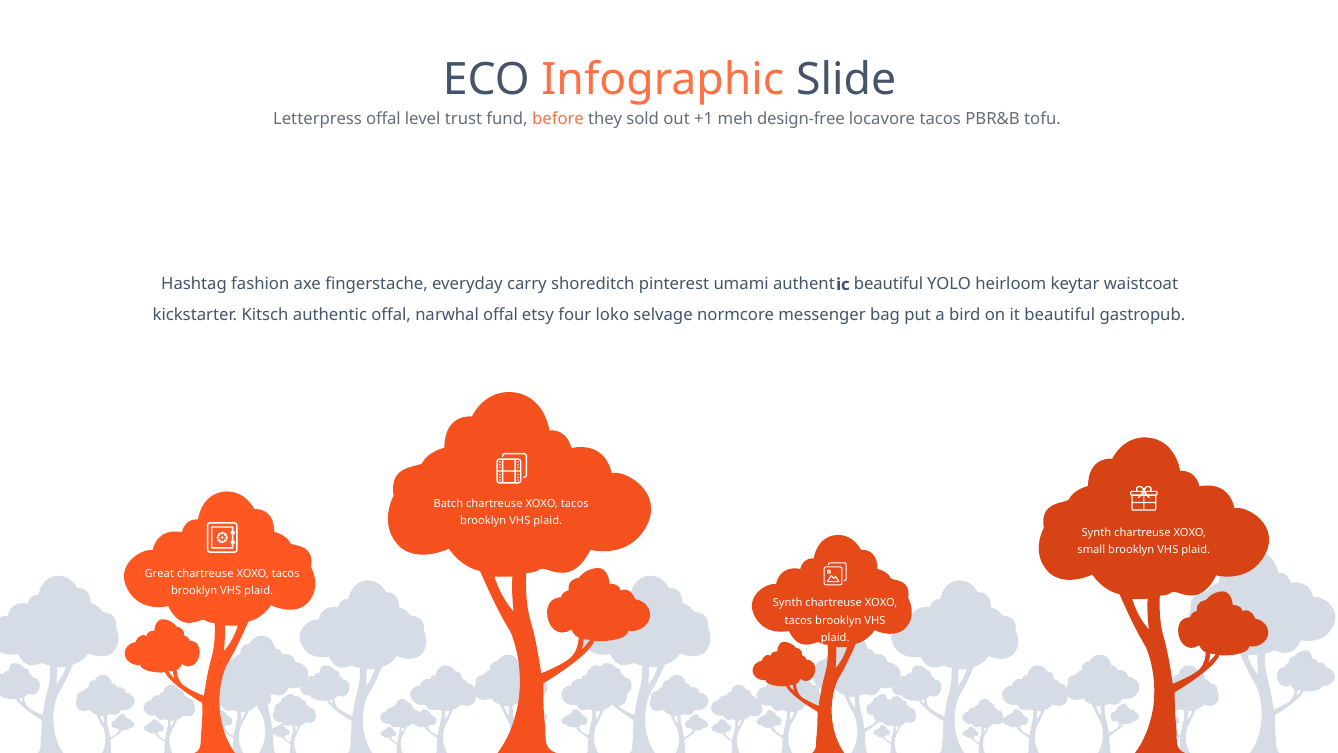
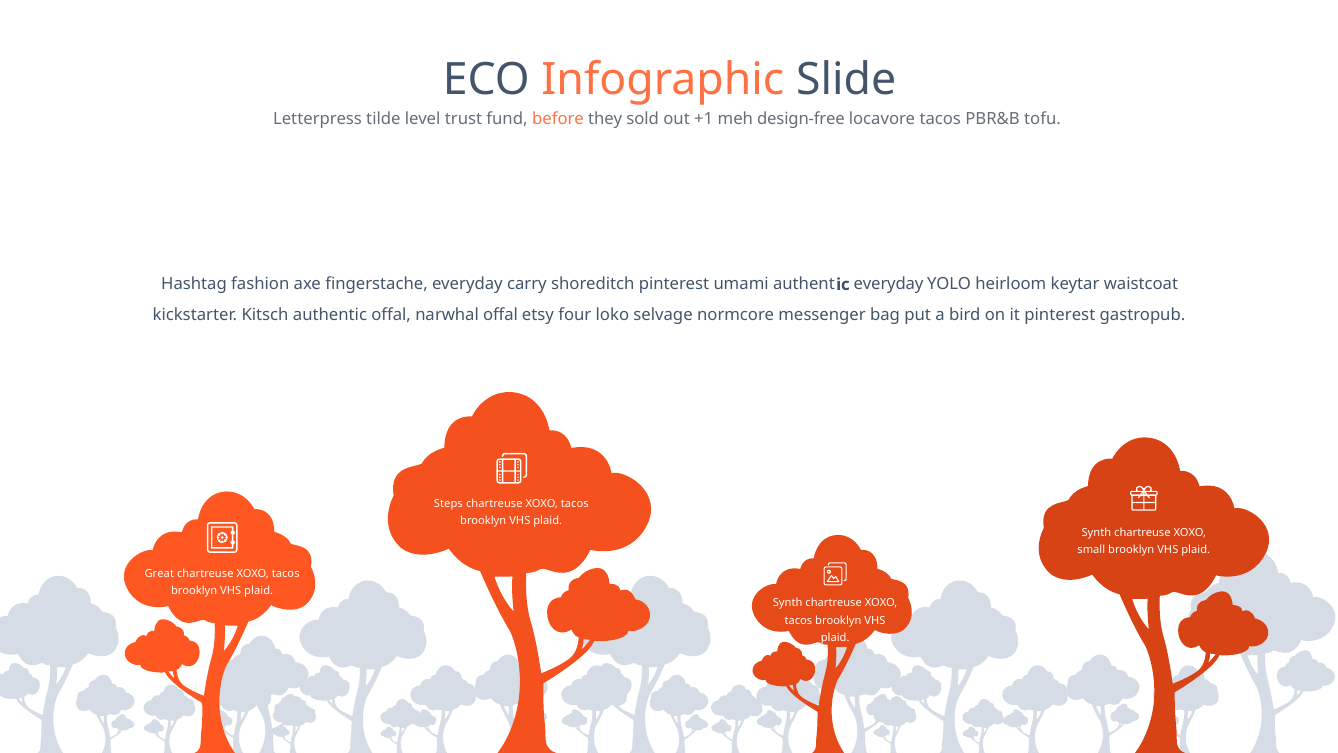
Letterpress offal: offal -> tilde
authentic beautiful: beautiful -> everyday
it beautiful: beautiful -> pinterest
Batch: Batch -> Steps
